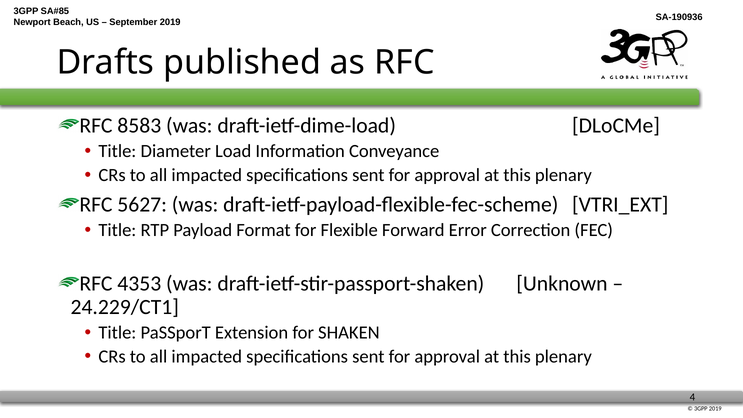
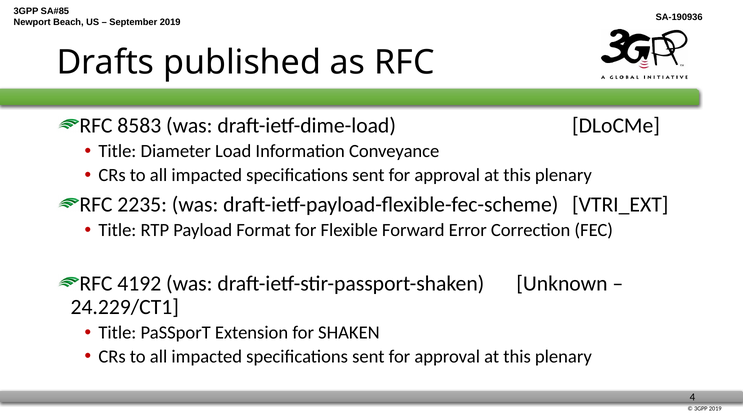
5627: 5627 -> 2235
4353: 4353 -> 4192
